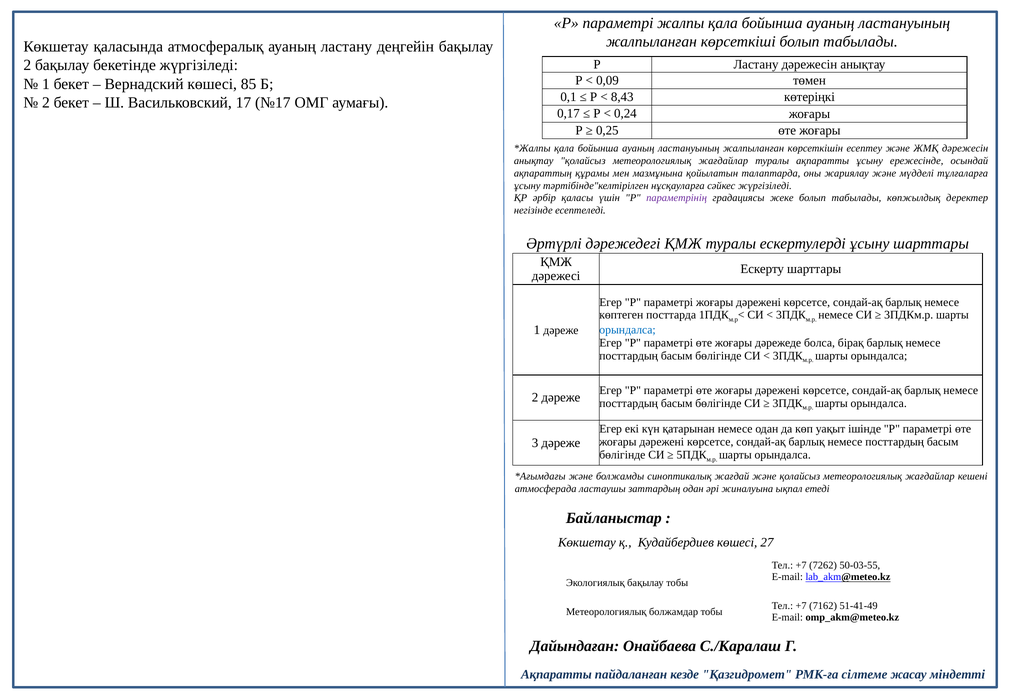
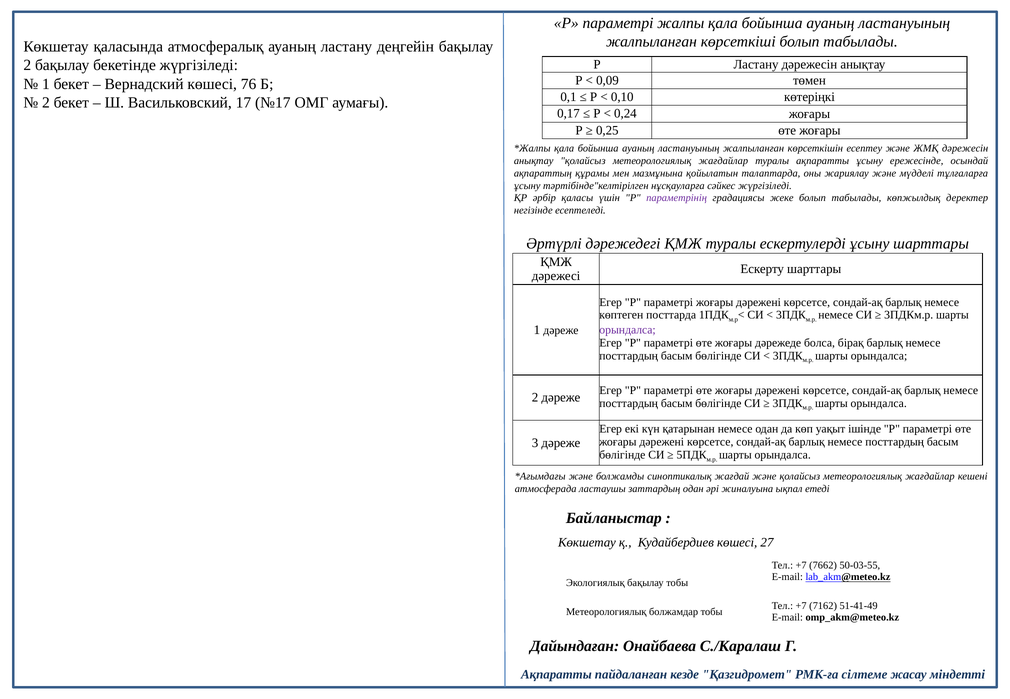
85: 85 -> 76
8,43: 8,43 -> 0,10
орындалса at (628, 330) colour: blue -> purple
7262: 7262 -> 7662
